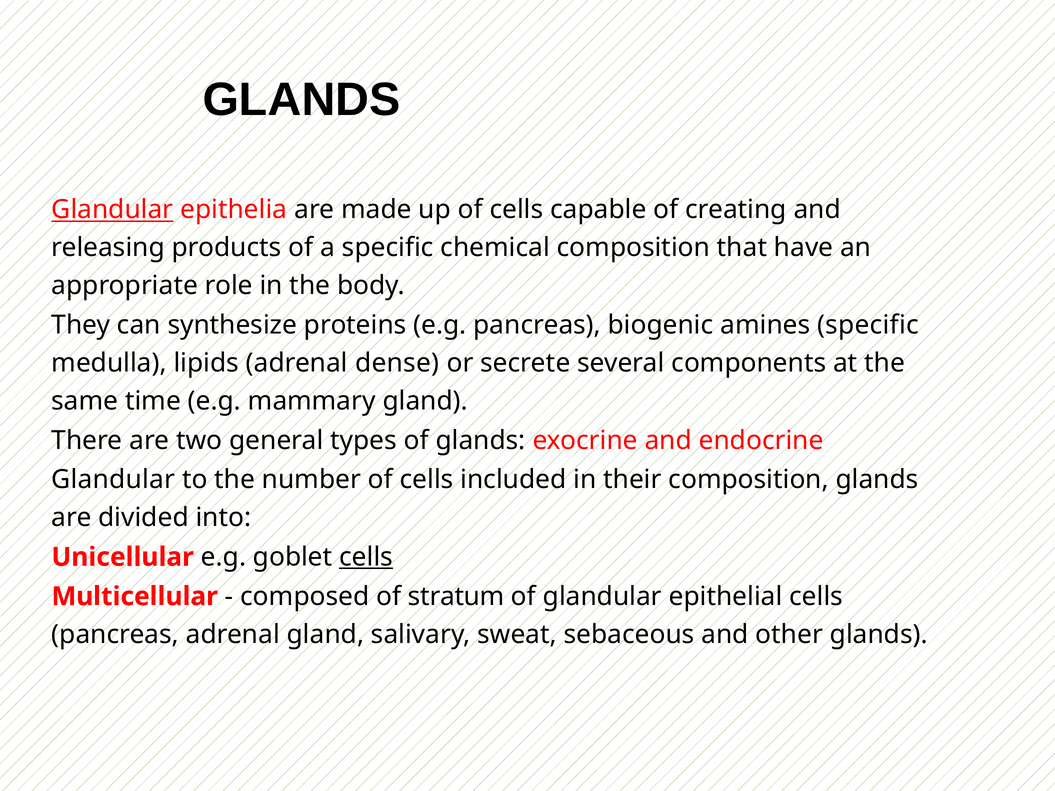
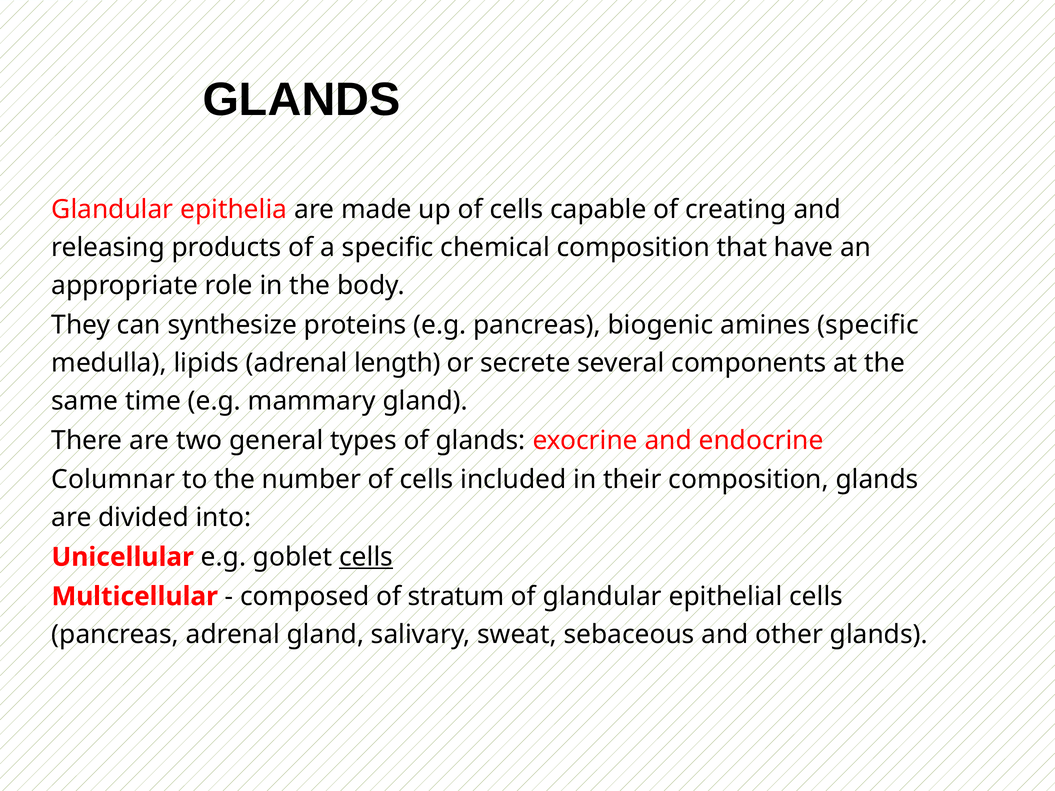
Glandular at (112, 210) underline: present -> none
dense: dense -> length
Glandular at (113, 480): Glandular -> Columnar
